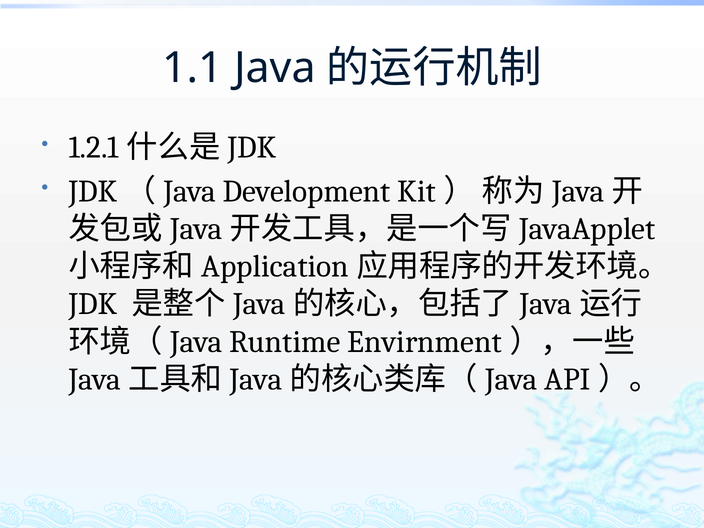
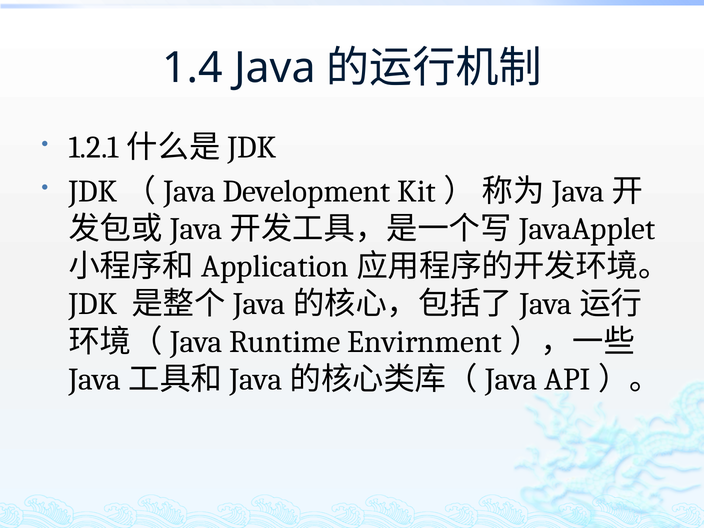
1.1: 1.1 -> 1.4
